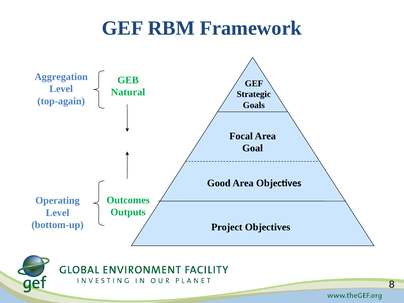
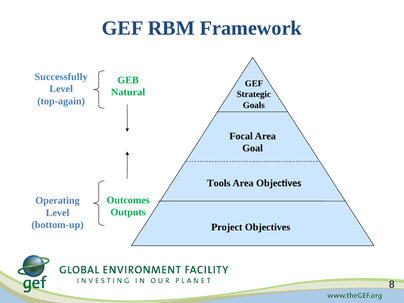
Aggregation: Aggregation -> Successfully
Good: Good -> Tools
